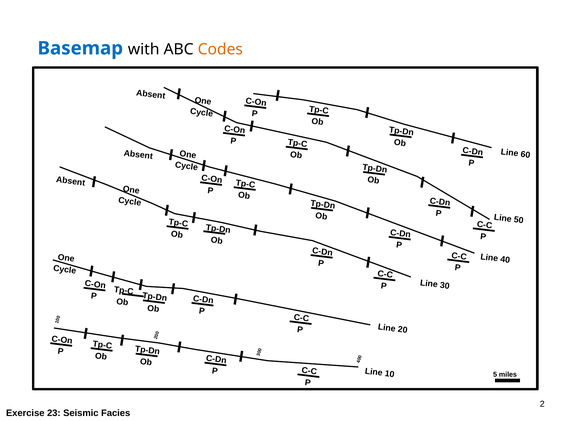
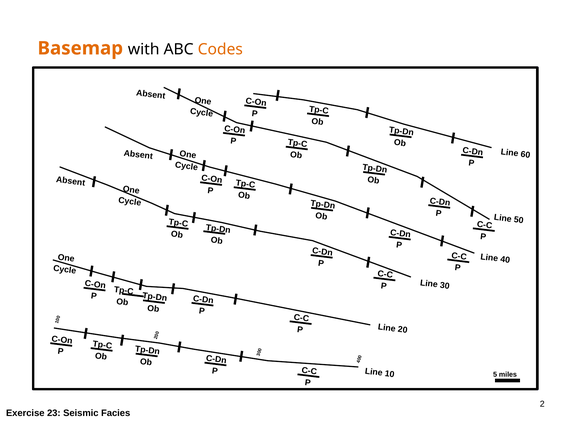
Basemap colour: blue -> orange
